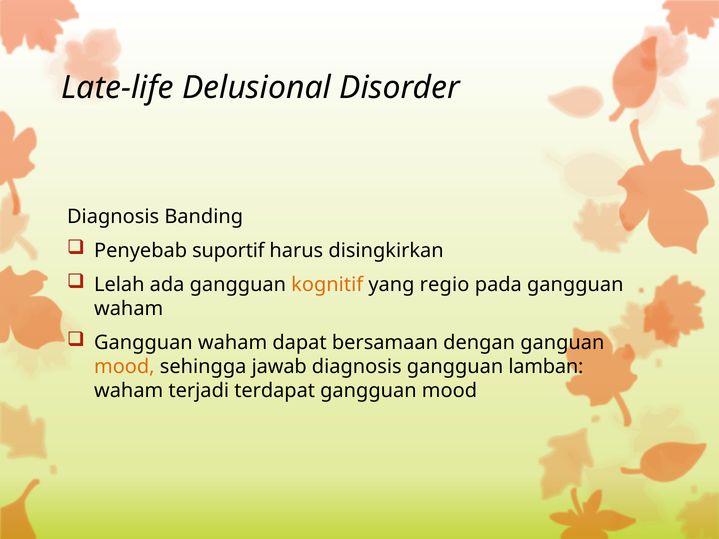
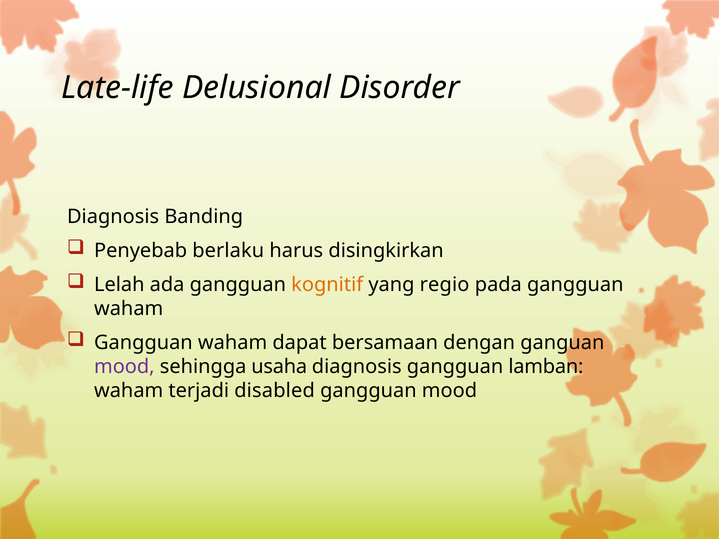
suportif: suportif -> berlaku
mood at (124, 367) colour: orange -> purple
jawab: jawab -> usaha
terdapat: terdapat -> disabled
